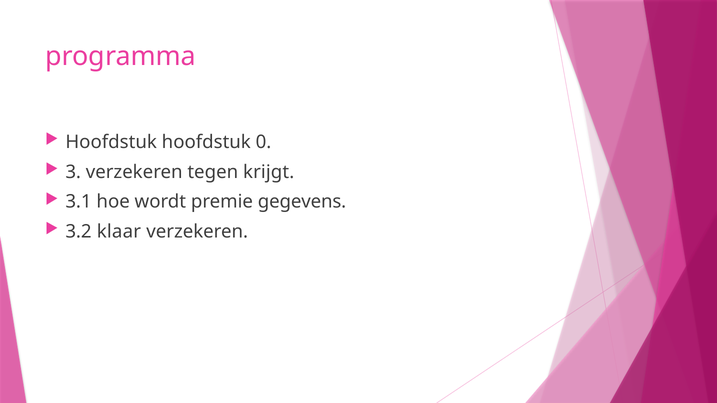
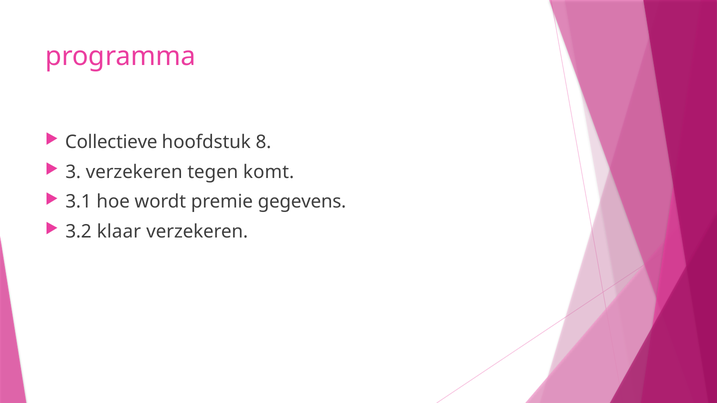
Hoofdstuk at (111, 142): Hoofdstuk -> Collectieve
0: 0 -> 8
krijgt: krijgt -> komt
